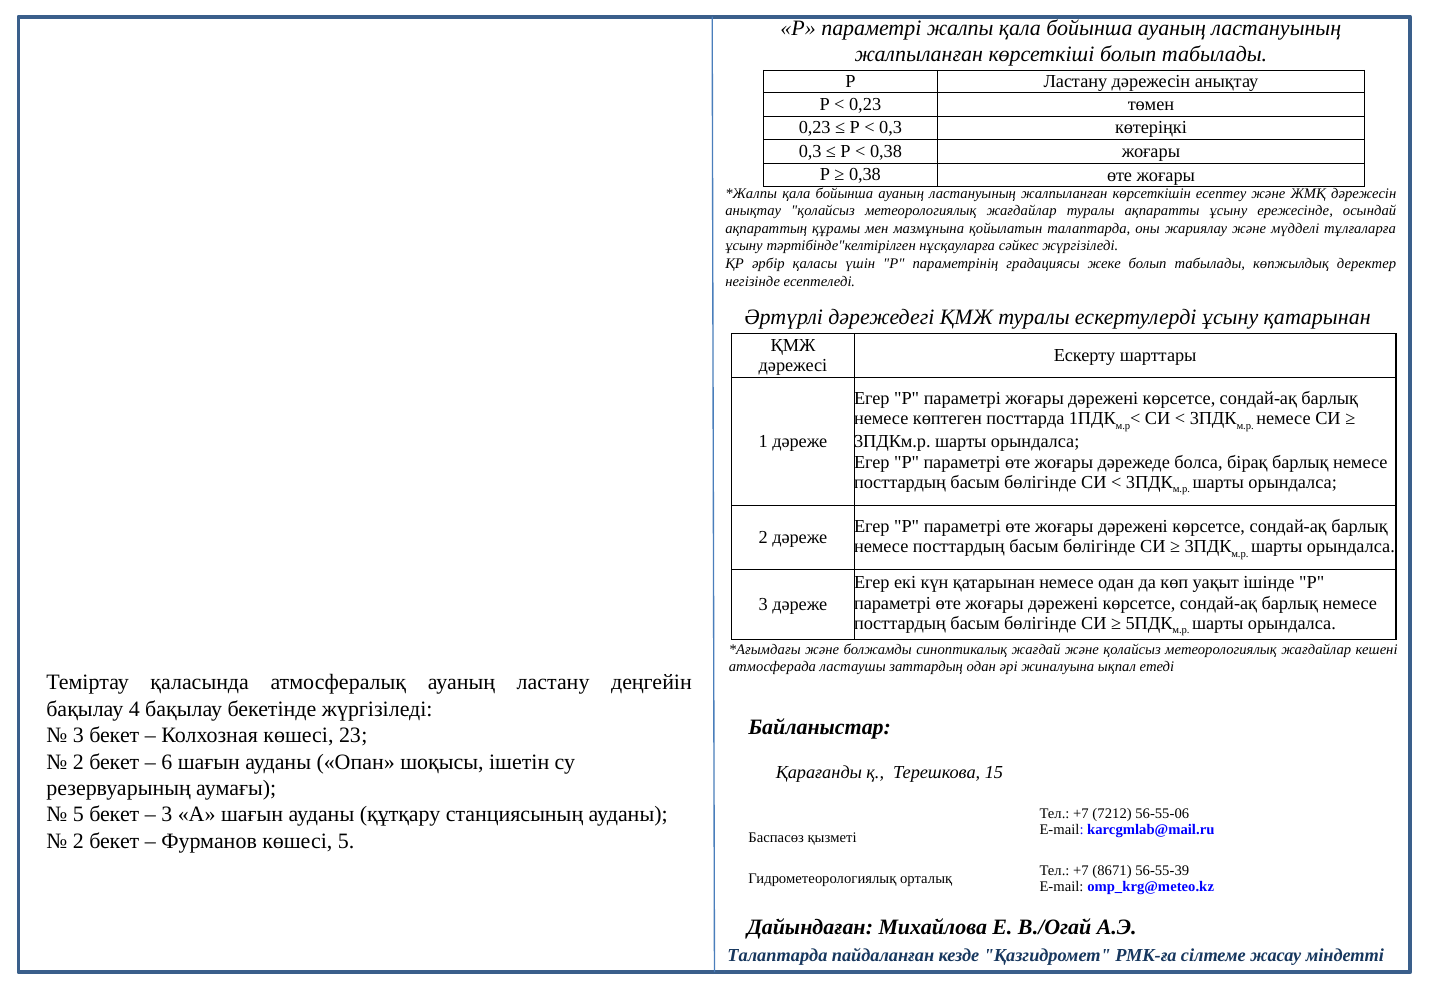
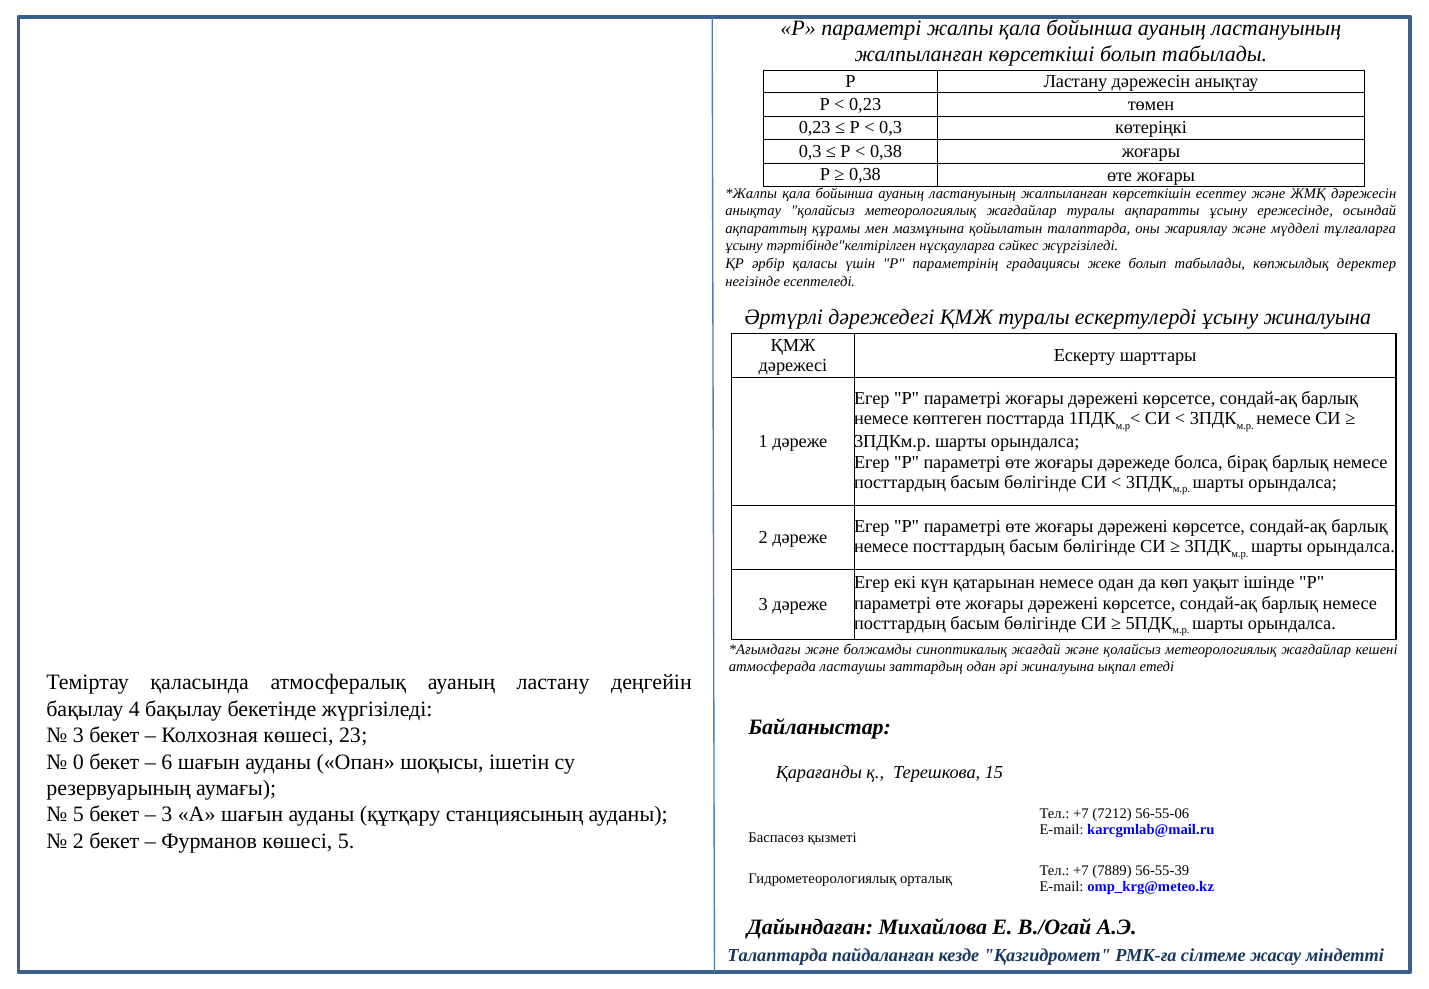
ұсыну қатарынан: қатарынан -> жиналуына
2 at (78, 762): 2 -> 0
8671: 8671 -> 7889
